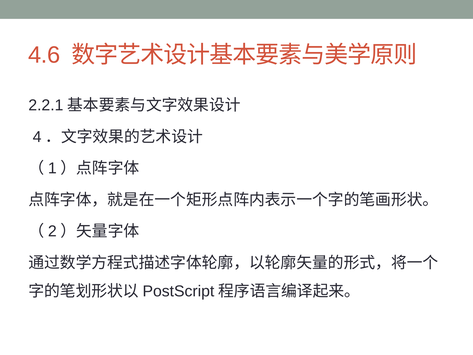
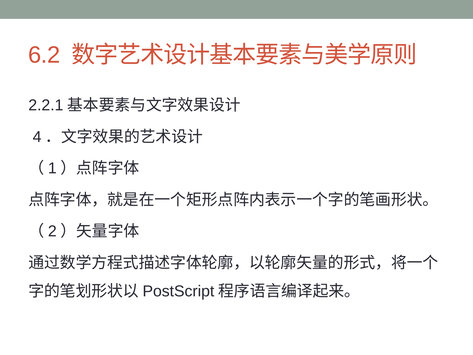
4.6: 4.6 -> 6.2
